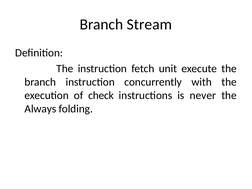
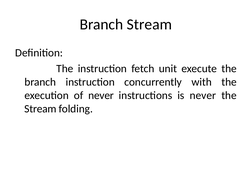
of check: check -> never
Always at (40, 109): Always -> Stream
